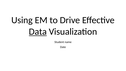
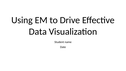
Data underline: present -> none
